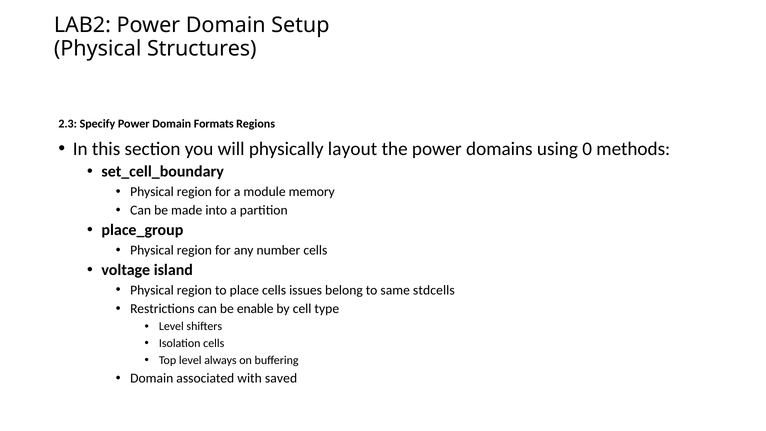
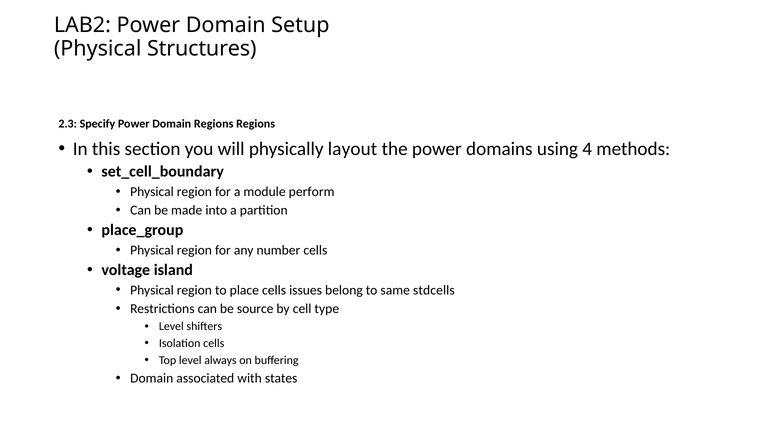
Domain Formats: Formats -> Regions
0: 0 -> 4
memory: memory -> perform
enable: enable -> source
saved: saved -> states
